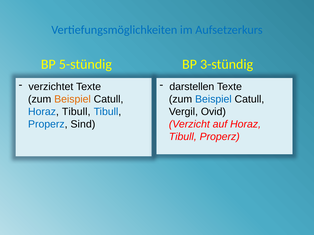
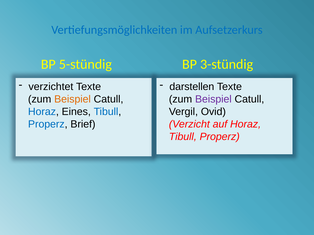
Beispiel at (213, 99) colour: blue -> purple
Tibull at (76, 112): Tibull -> Eines
Sind: Sind -> Brief
